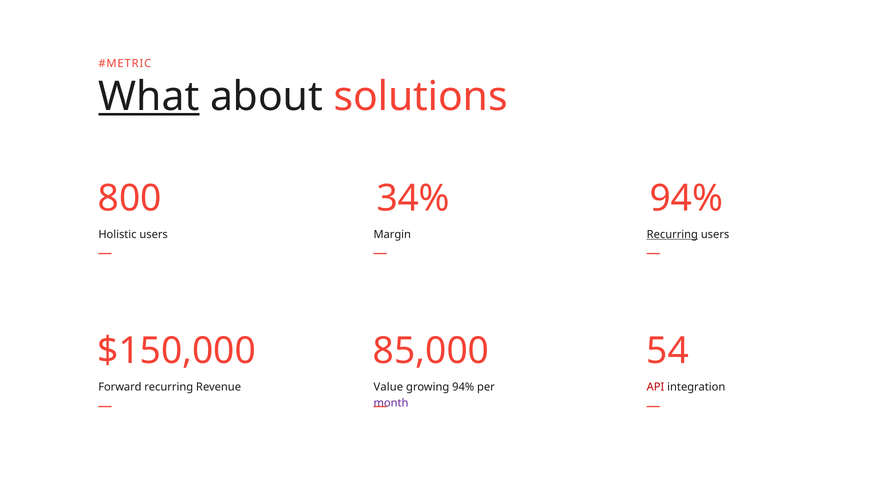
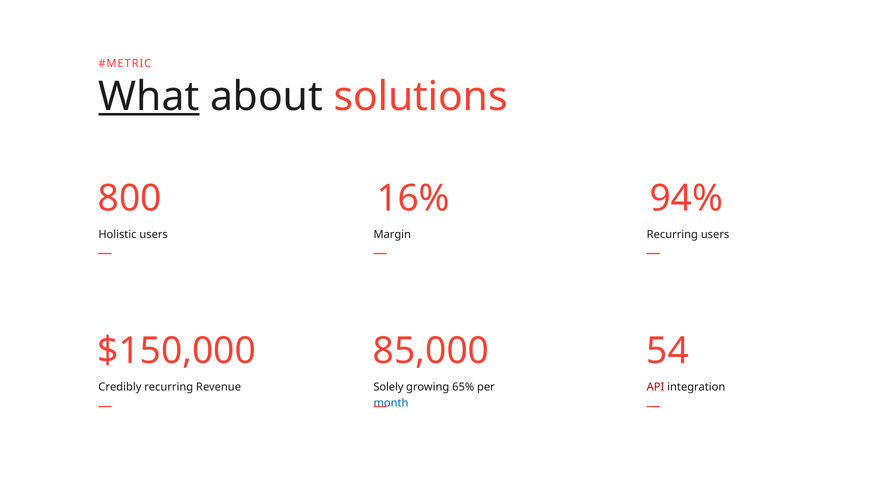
34%: 34% -> 16%
Recurring at (672, 234) underline: present -> none
Forward: Forward -> Credibly
Value: Value -> Solely
growing 94%: 94% -> 65%
month colour: purple -> blue
